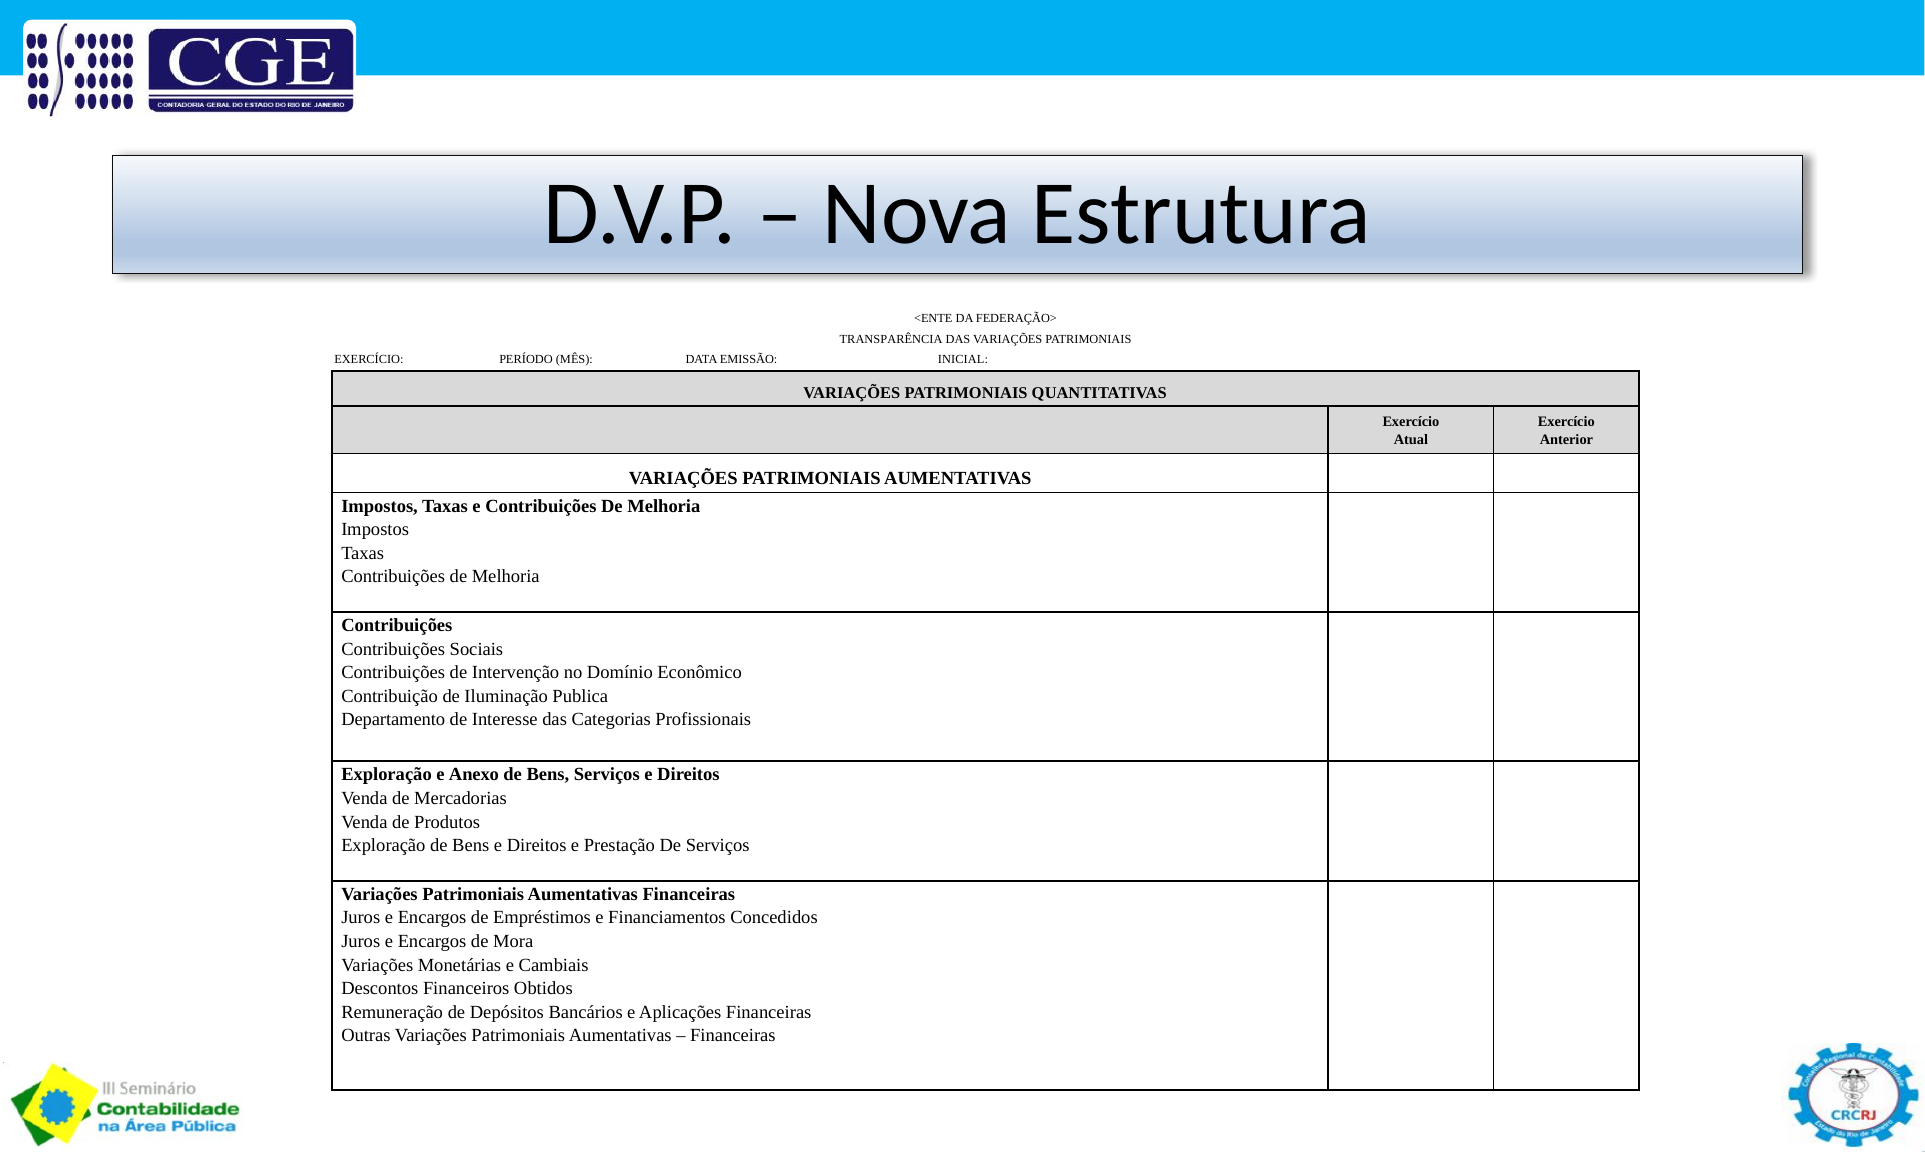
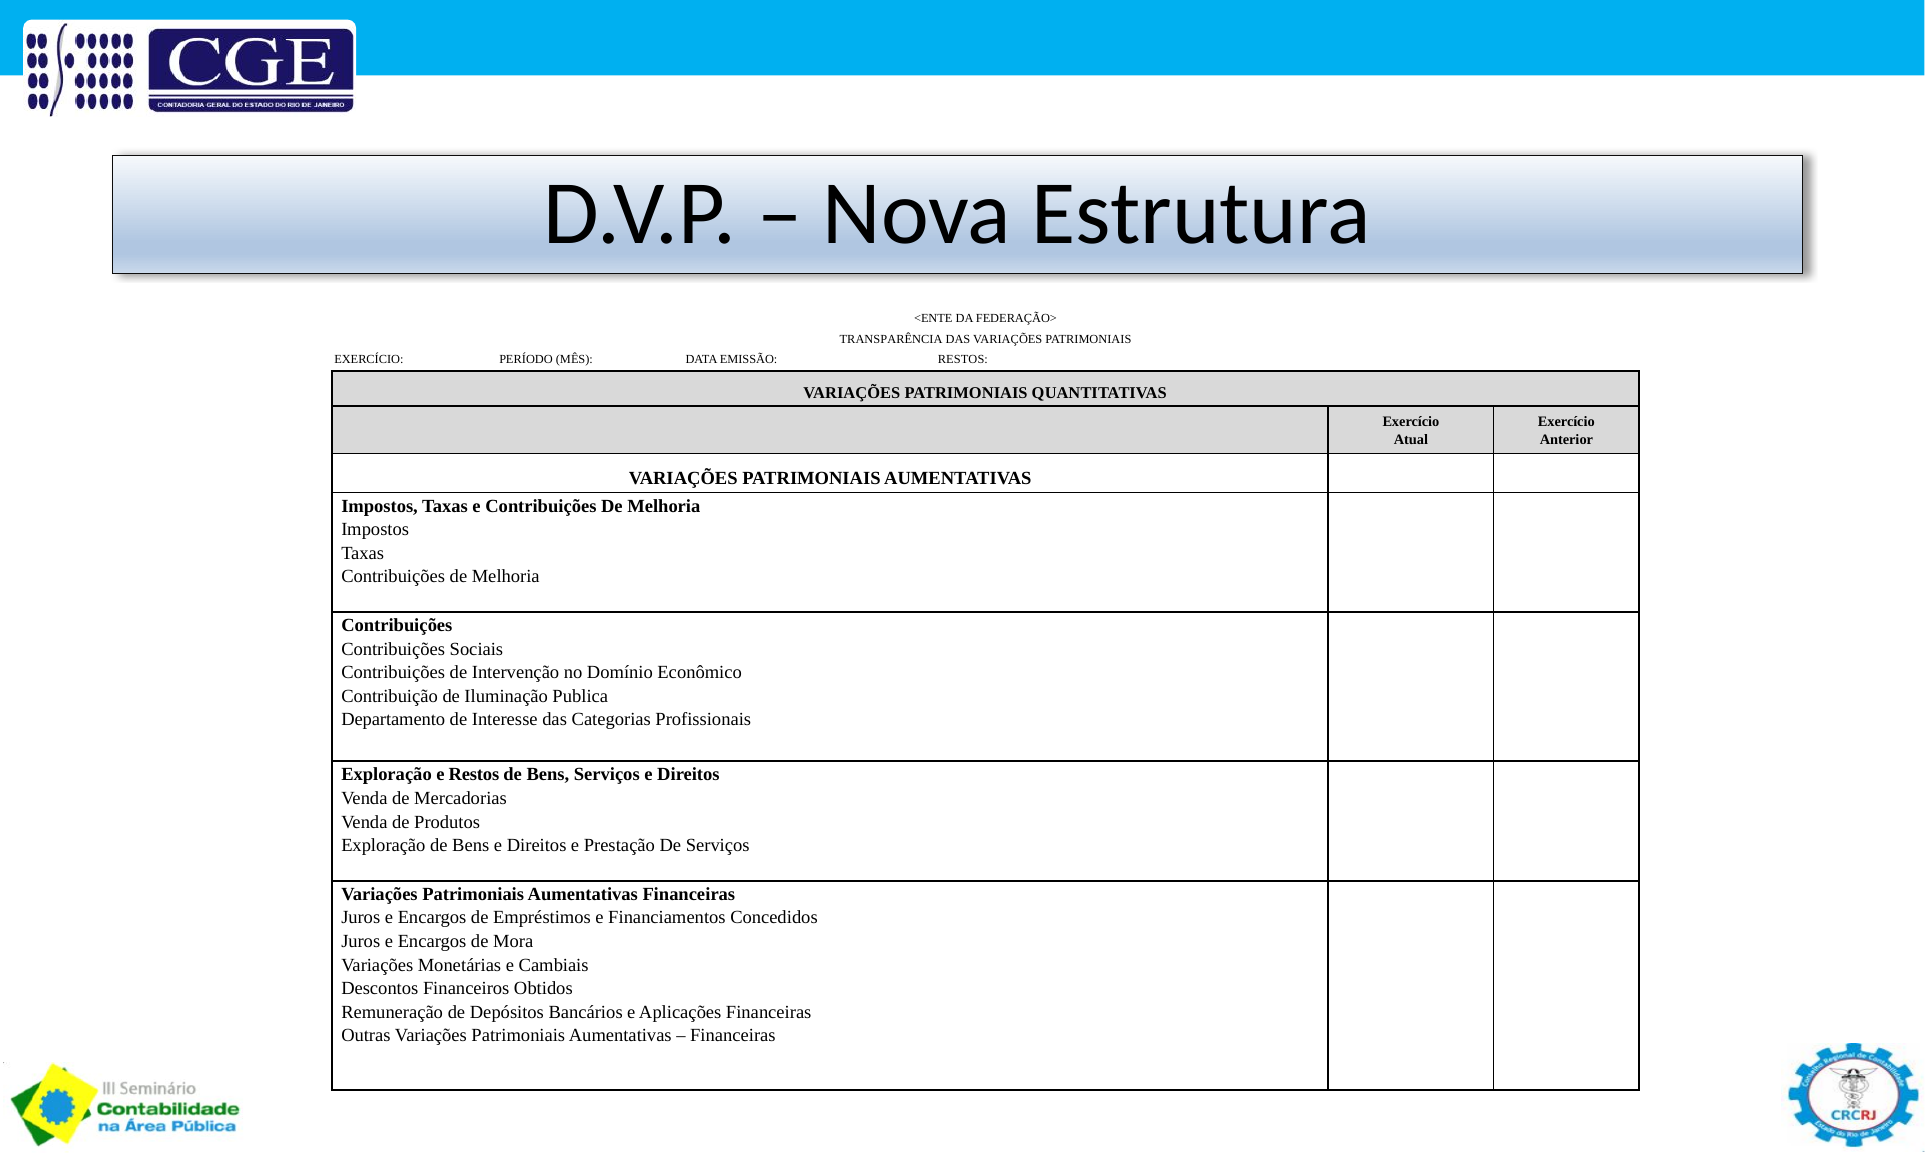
EMISSÃO INICIAL: INICIAL -> RESTOS
e Anexo: Anexo -> Restos
